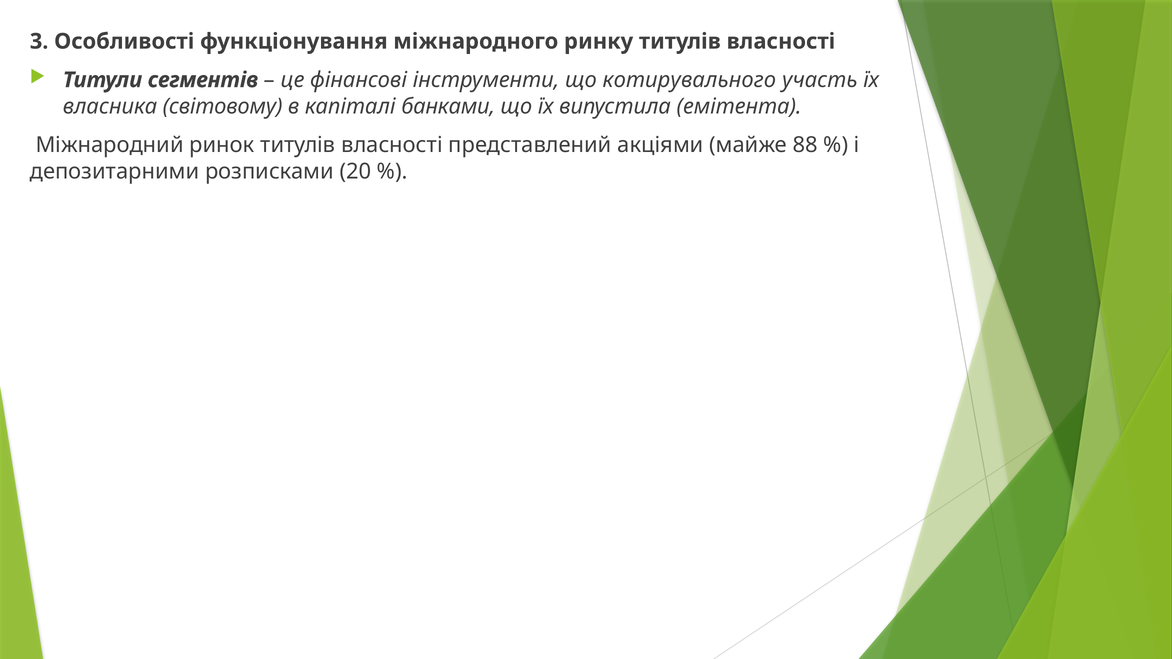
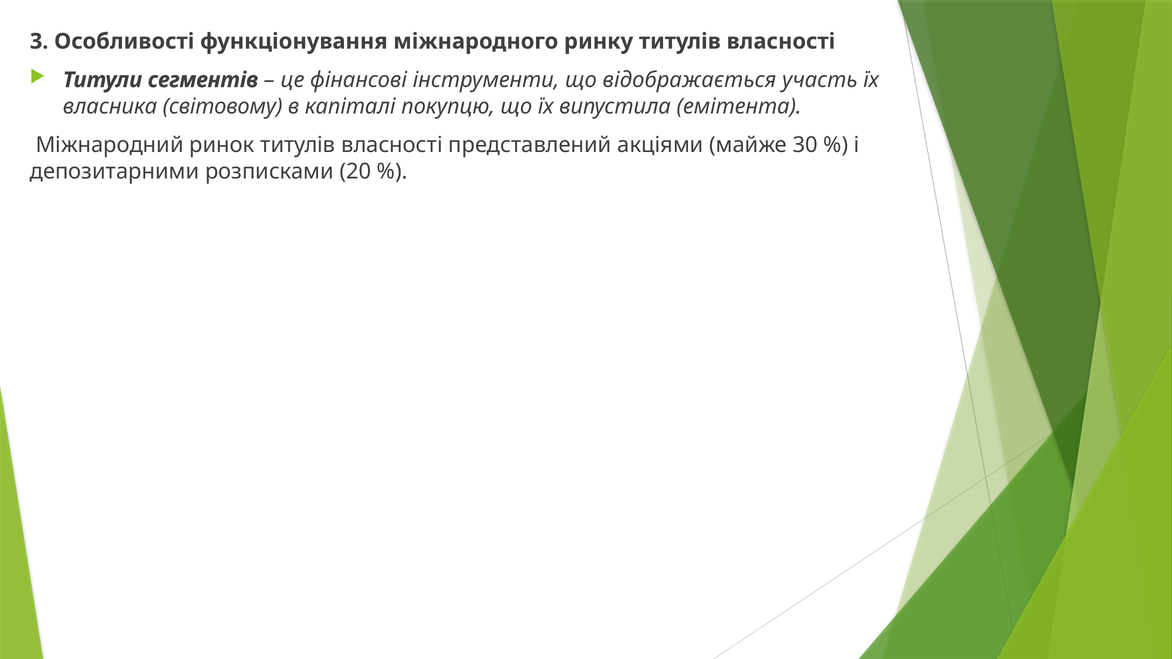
котирувального: котирувального -> відображається
банками: банками -> покупцю
88: 88 -> 30
